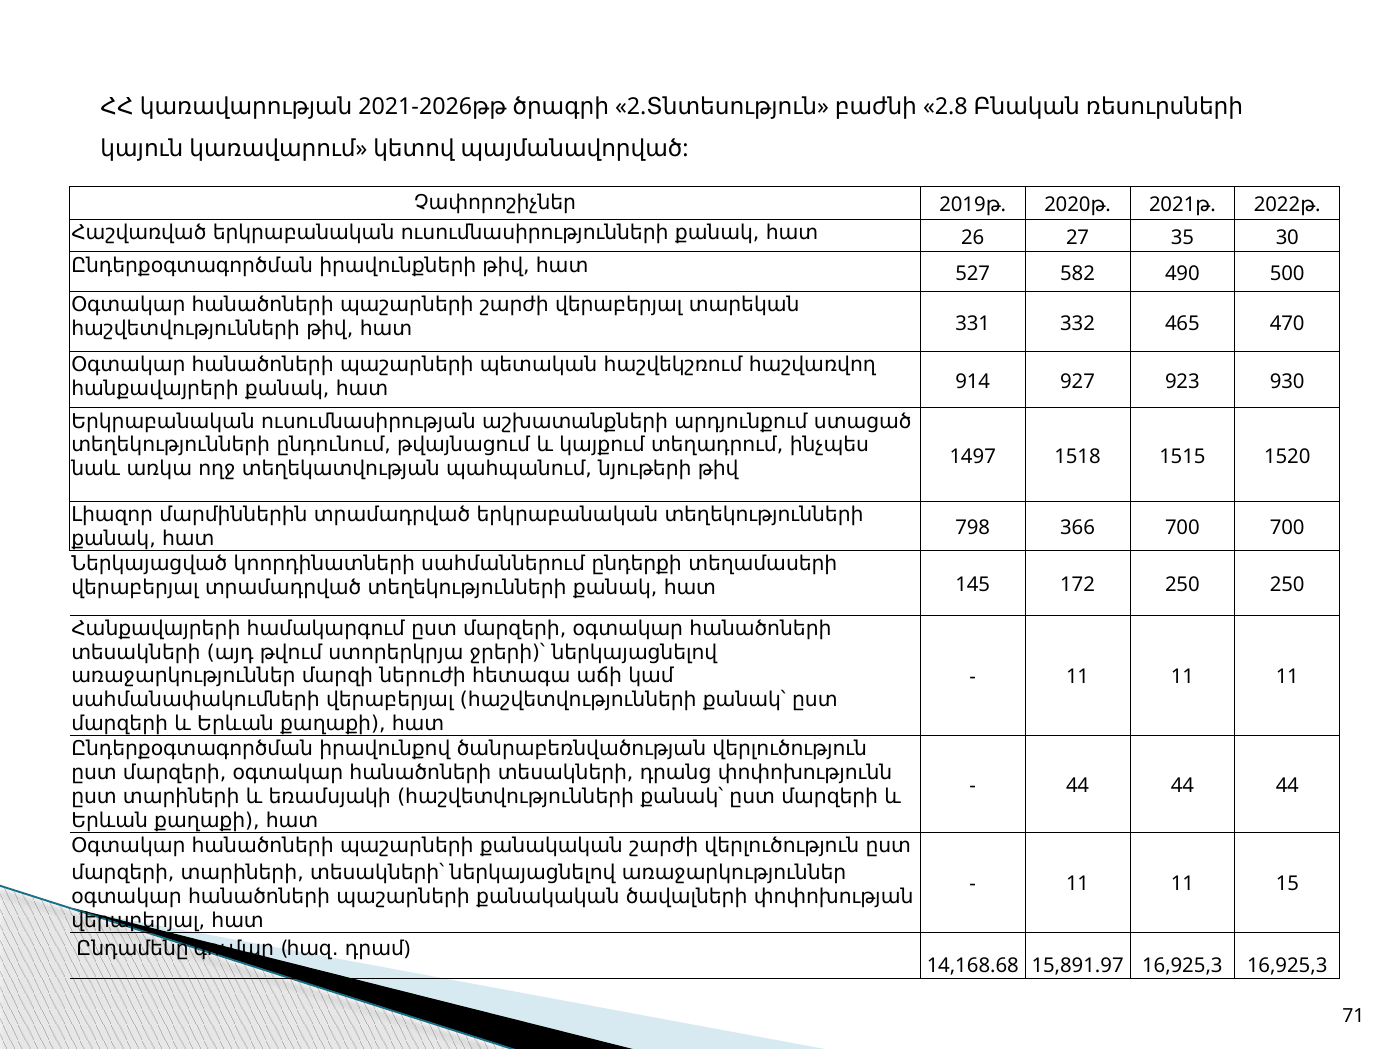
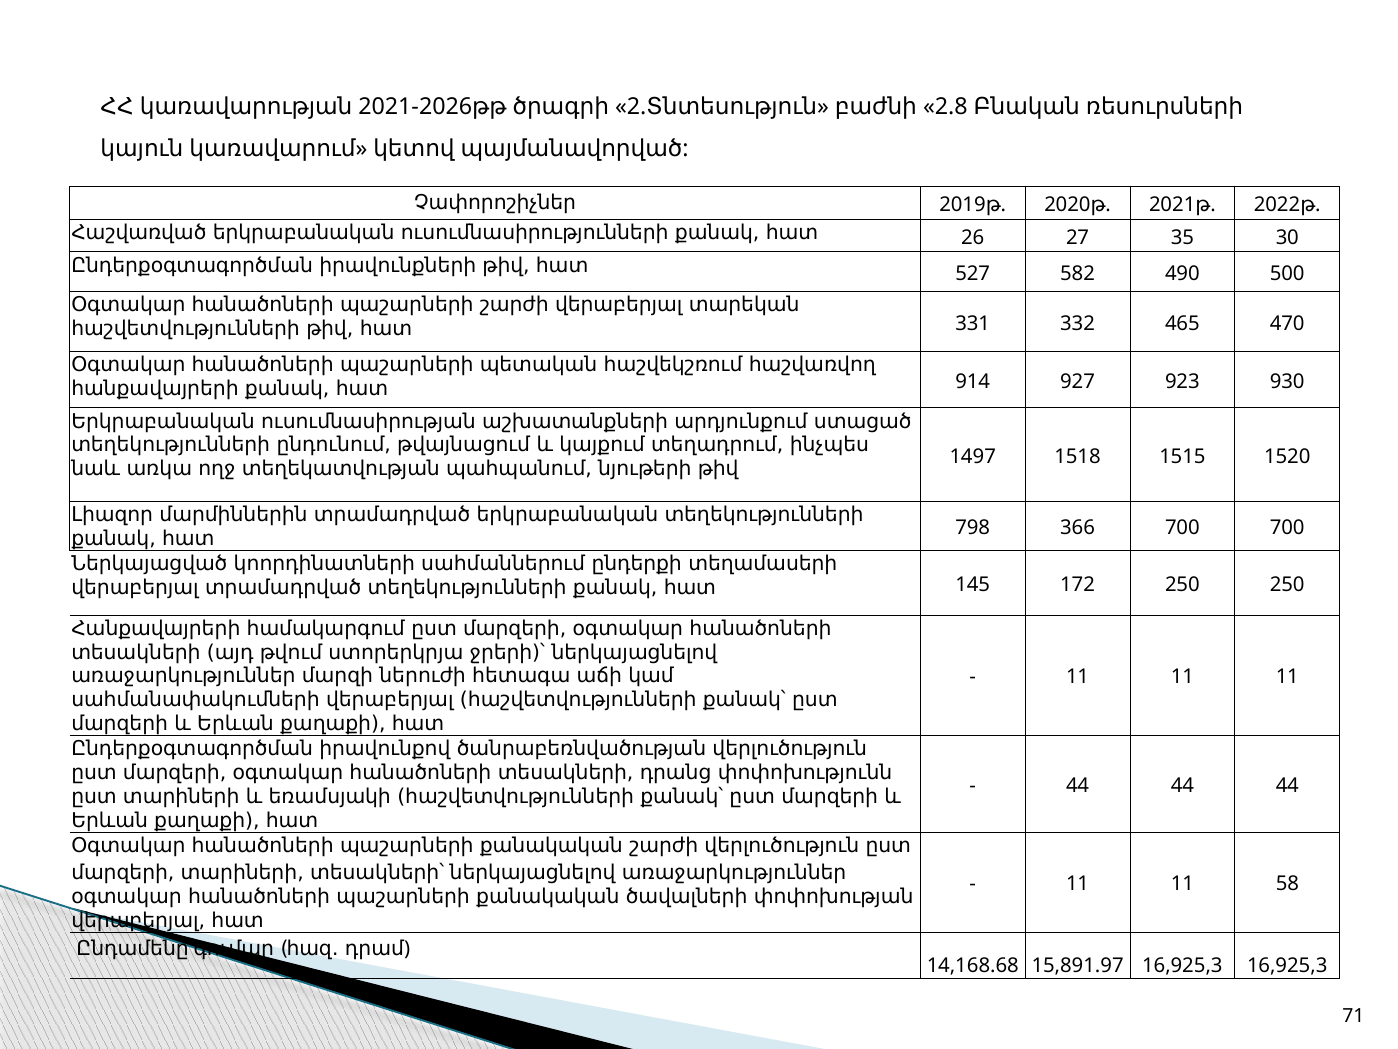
15: 15 -> 58
